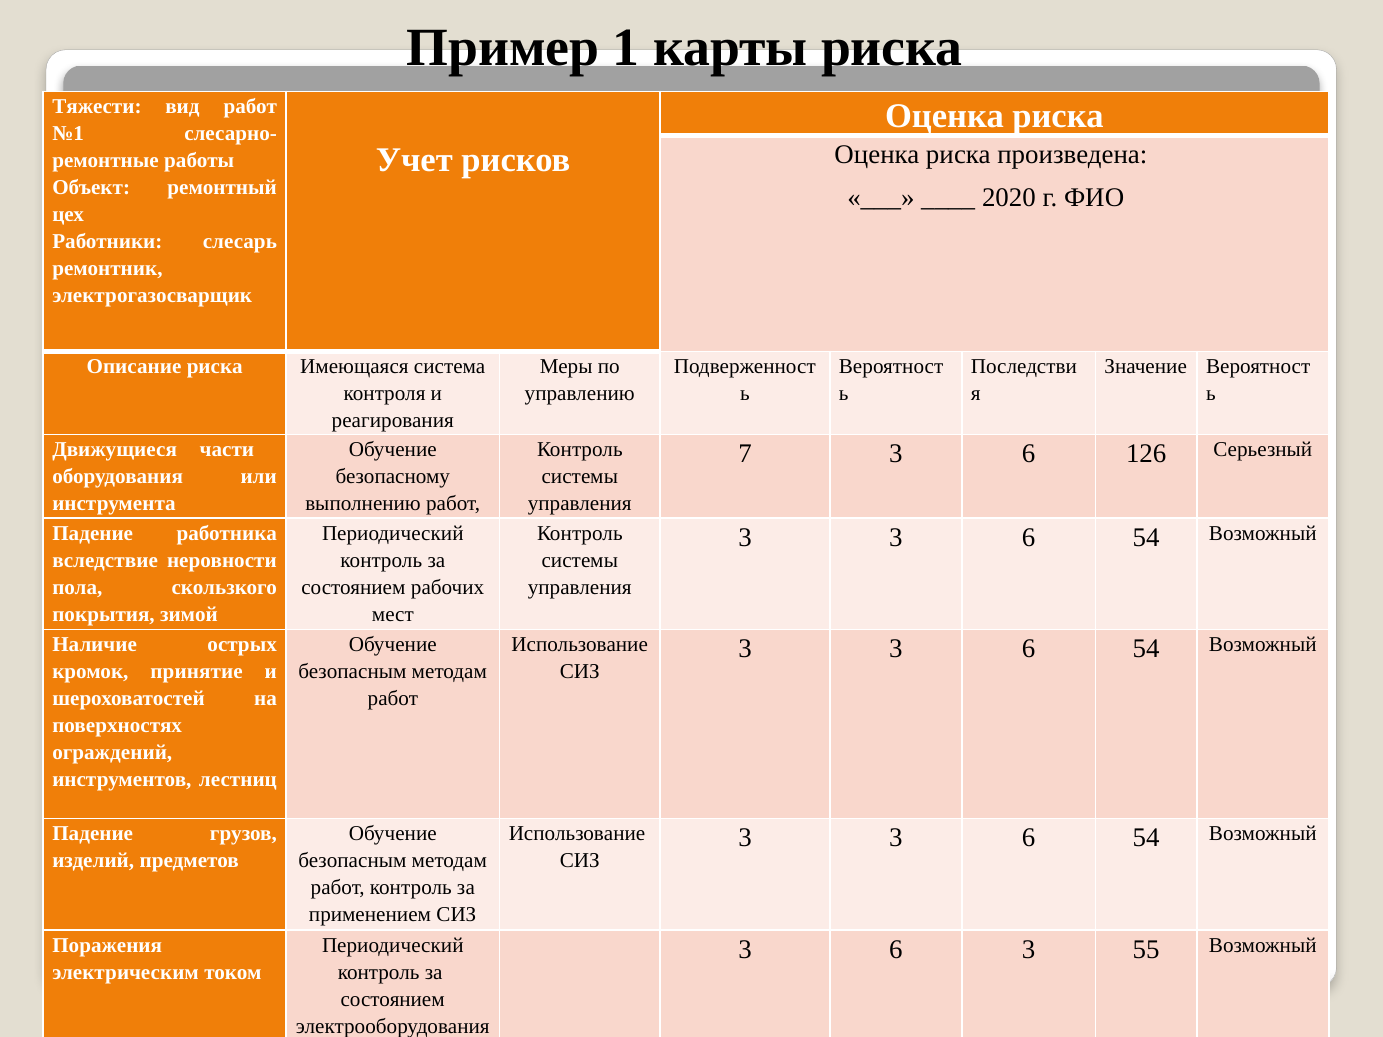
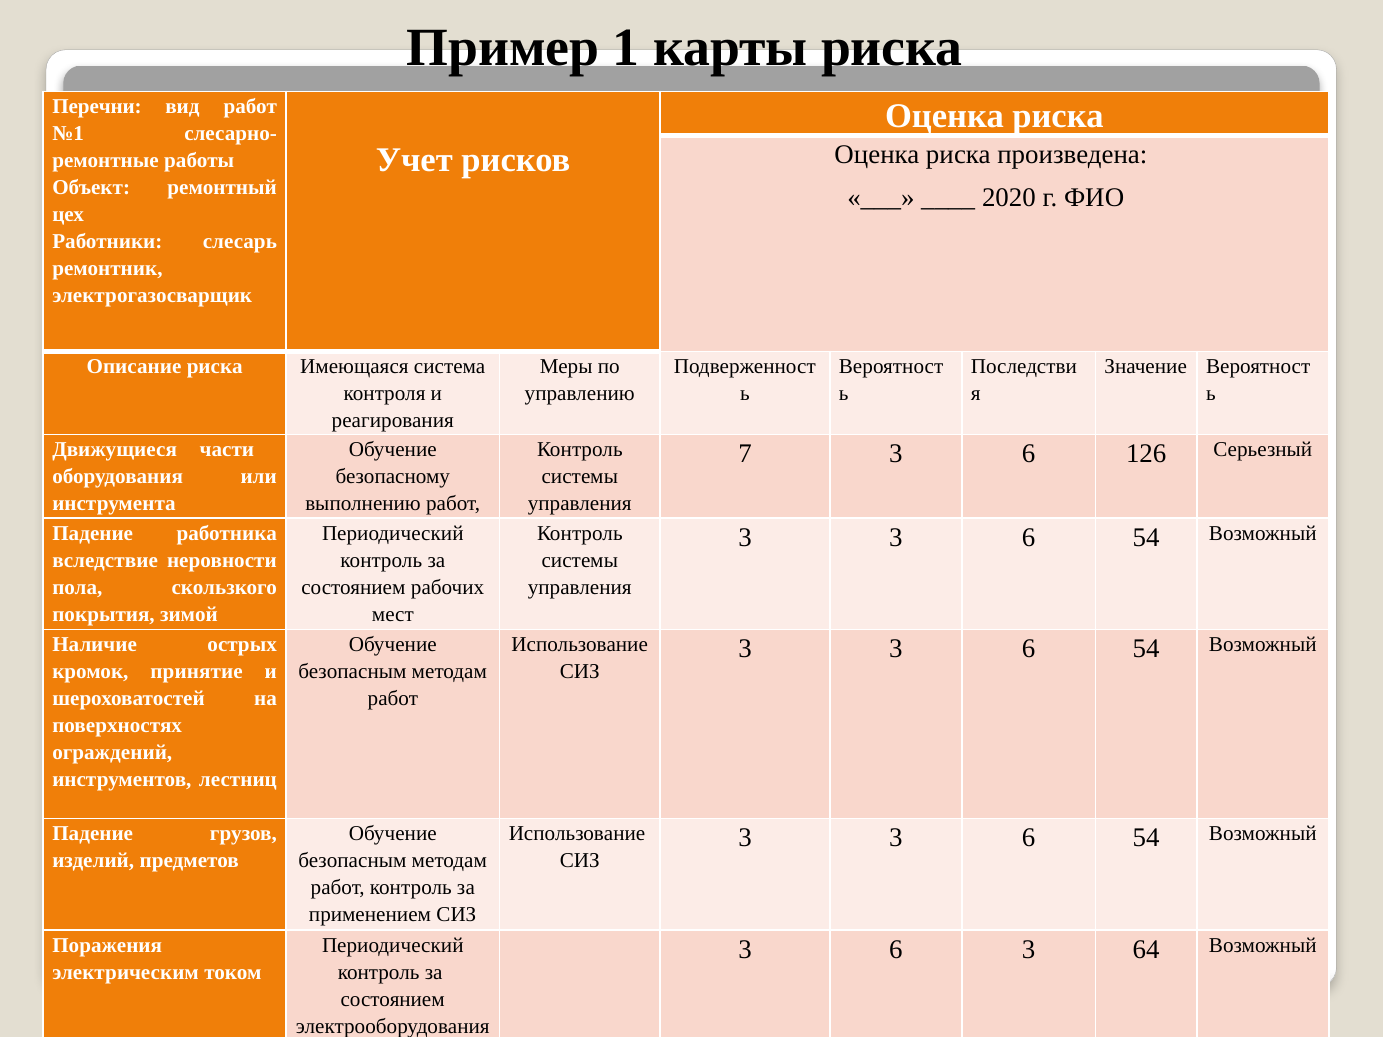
Тяжести: Тяжести -> Перечни
55: 55 -> 64
